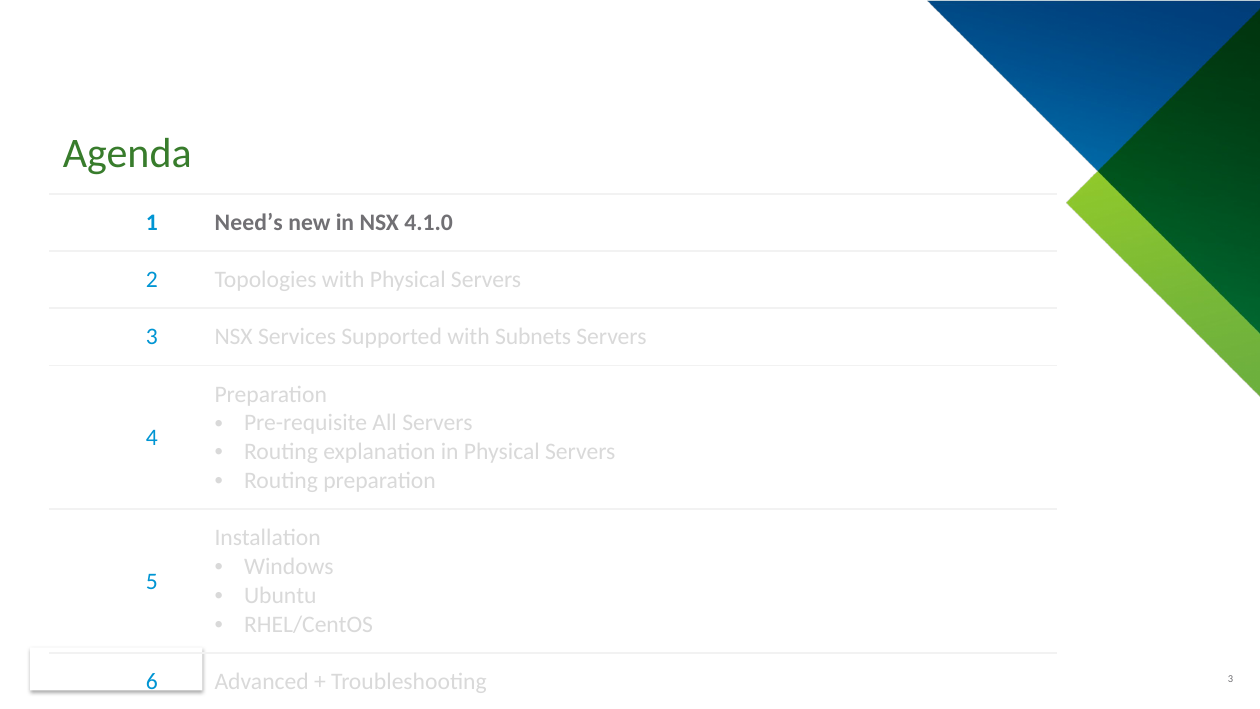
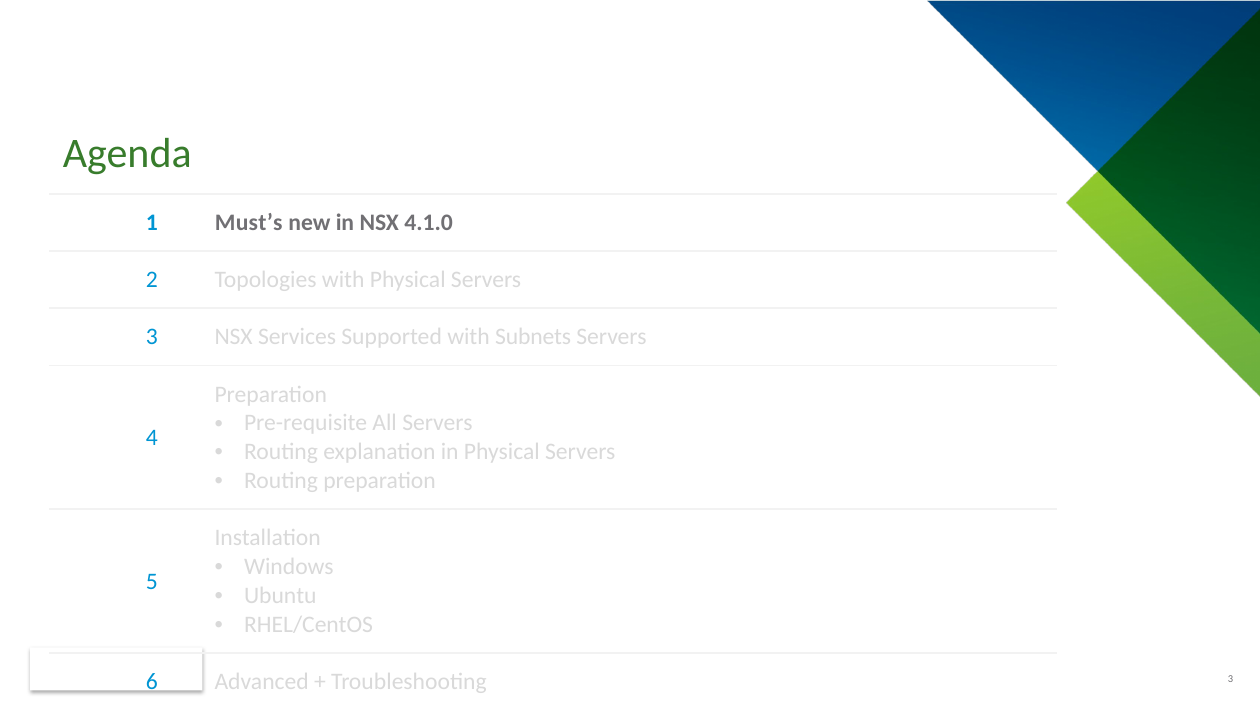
Need’s: Need’s -> Must’s
